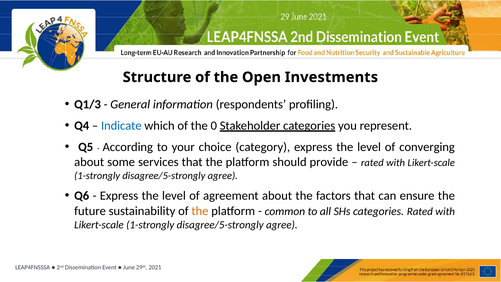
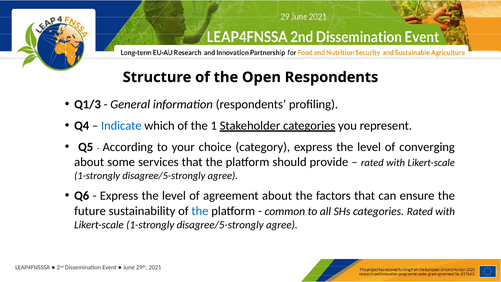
Open Investments: Investments -> Respondents
0: 0 -> 1
the at (200, 211) colour: orange -> blue
